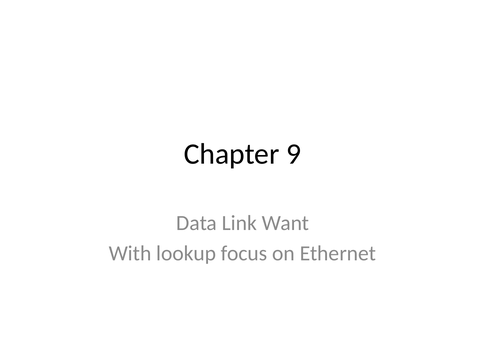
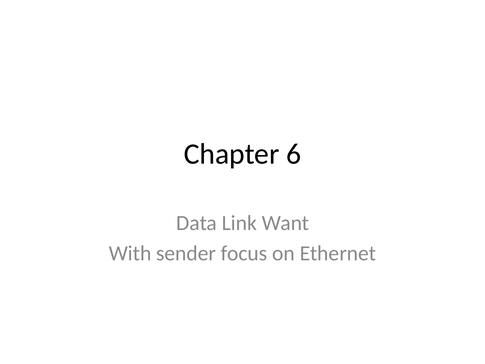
9: 9 -> 6
lookup: lookup -> sender
